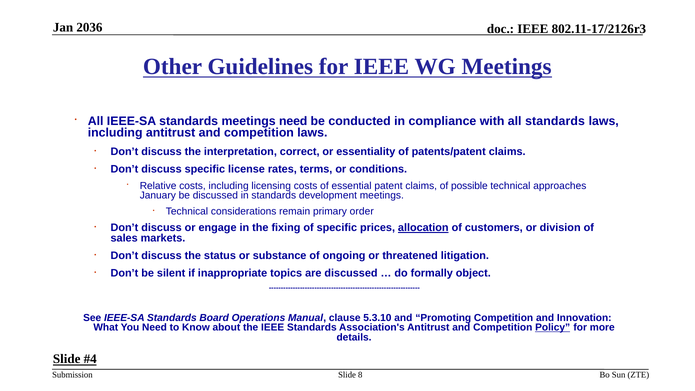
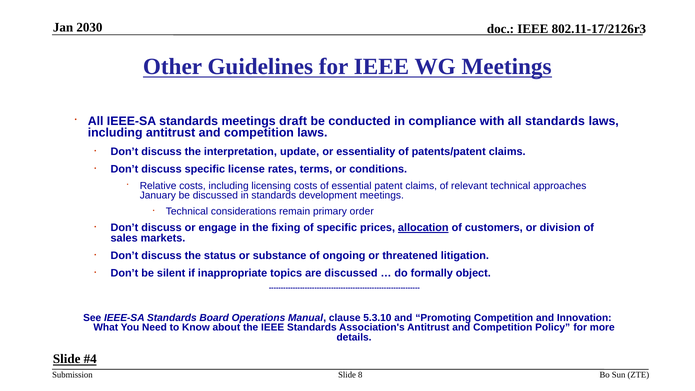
2036: 2036 -> 2030
meetings need: need -> draft
correct: correct -> update
possible: possible -> relevant
Policy underline: present -> none
